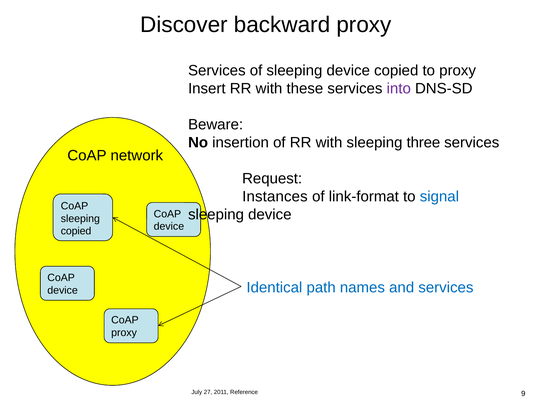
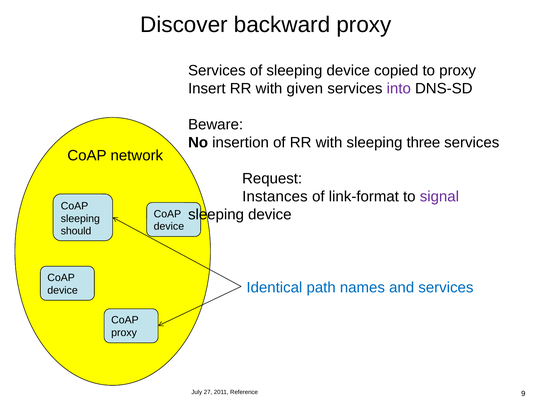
these: these -> given
signal colour: blue -> purple
copied at (76, 231): copied -> should
